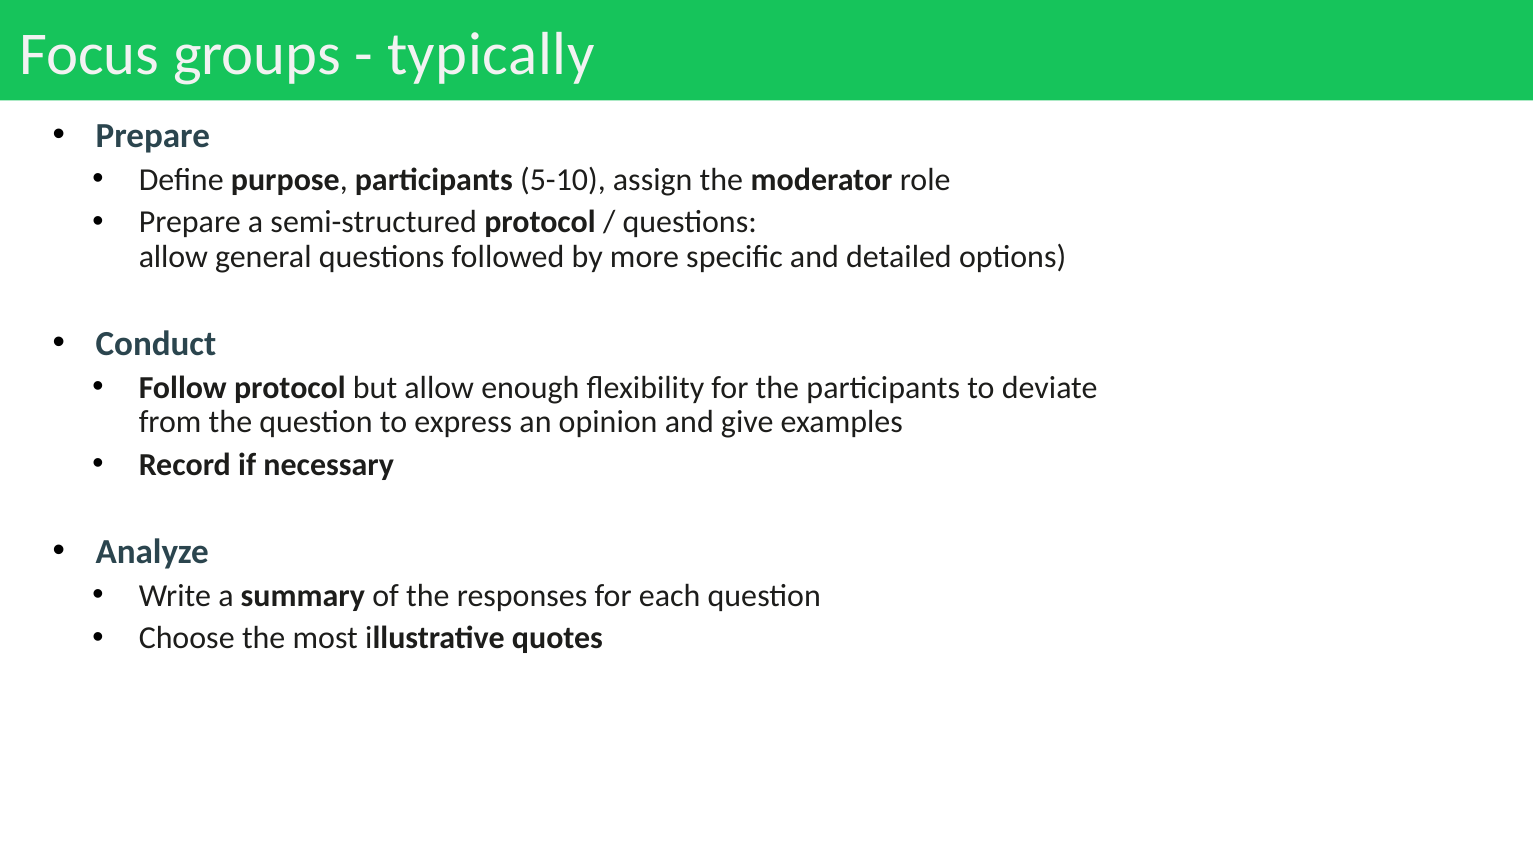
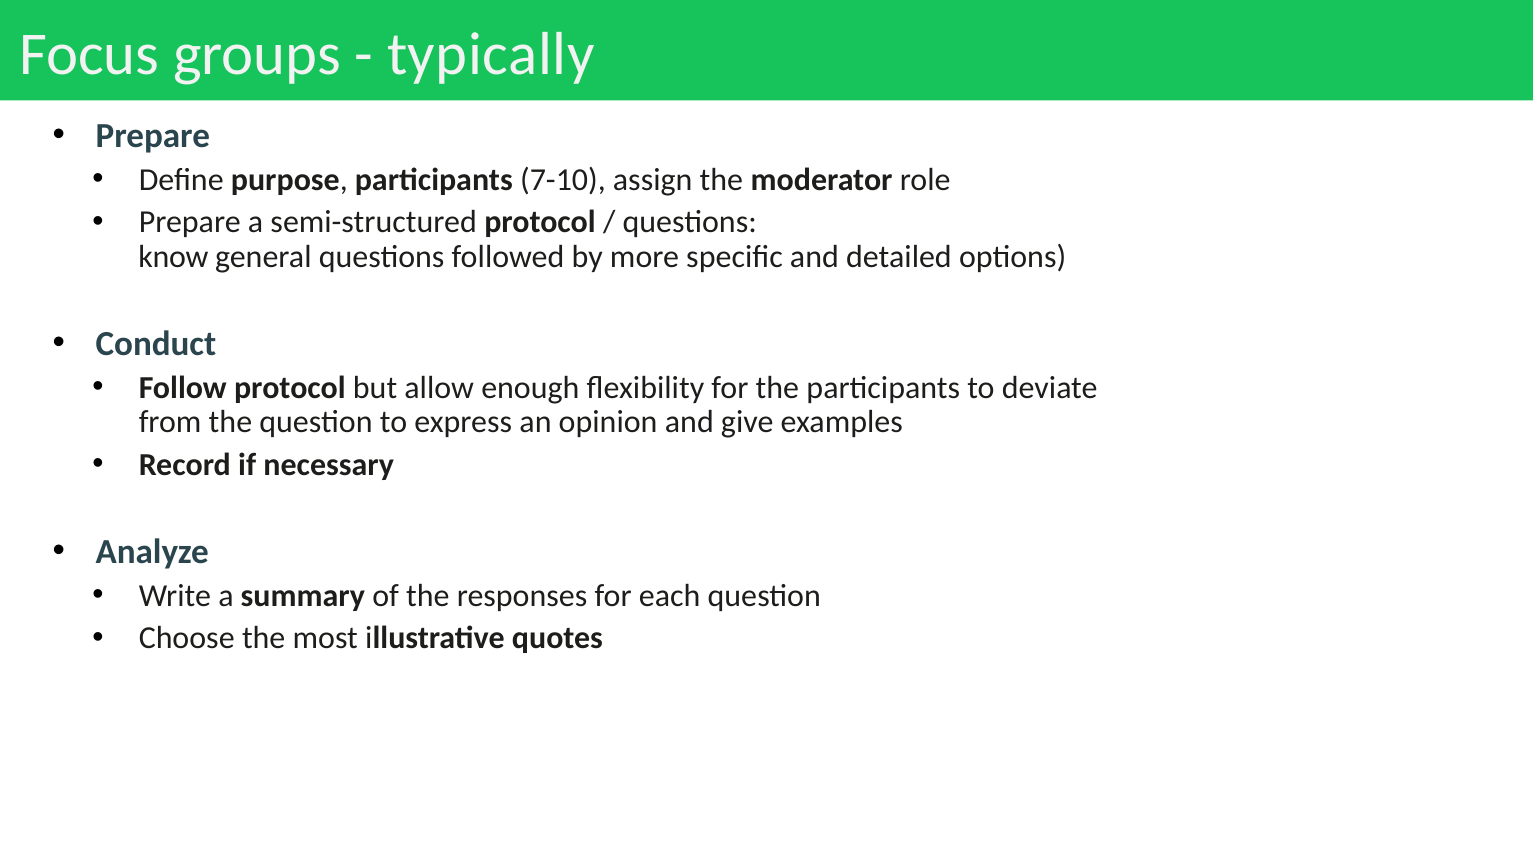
5-10: 5-10 -> 7-10
allow at (173, 257): allow -> know
